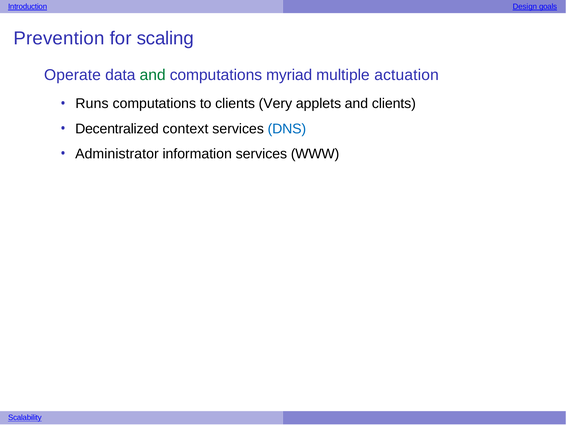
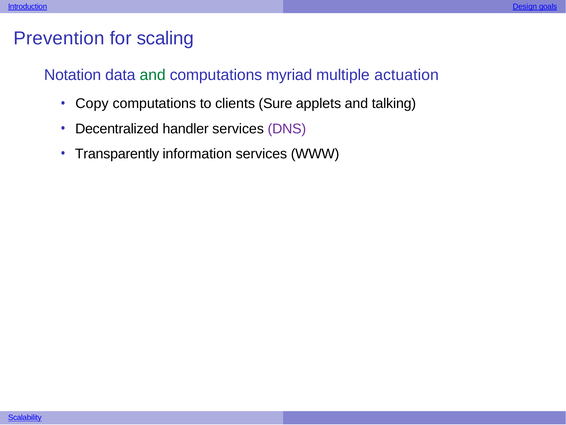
Operate: Operate -> Notation
Runs: Runs -> Copy
Very: Very -> Sure
and clients: clients -> talking
context: context -> handler
DNS colour: blue -> purple
Administrator: Administrator -> Transparently
